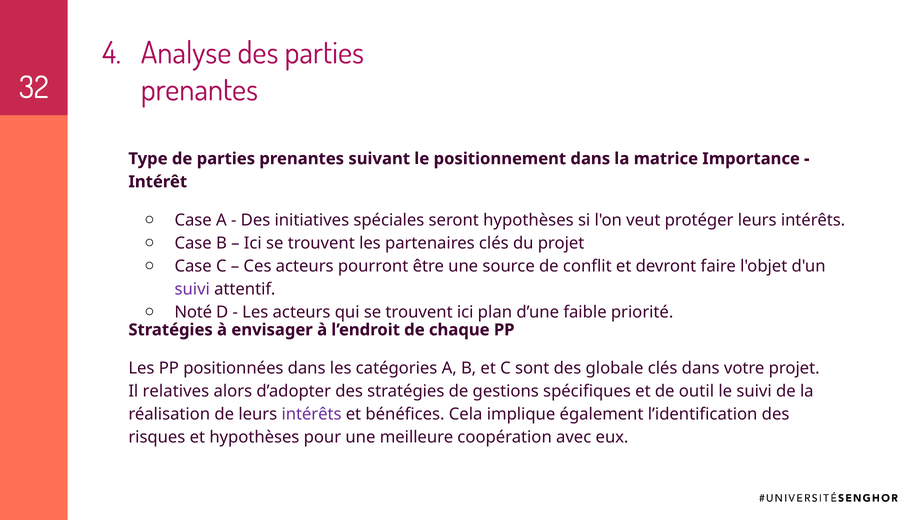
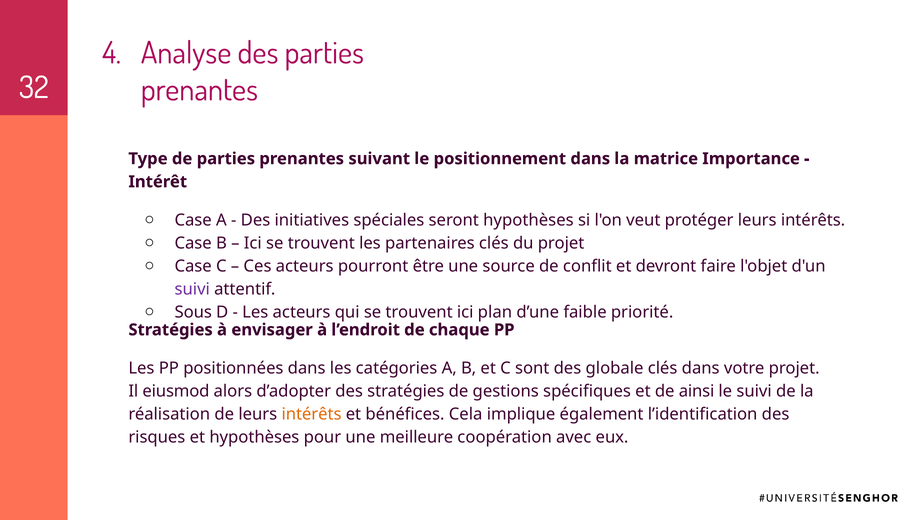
Noté: Noté -> Sous
relatives: relatives -> eiusmod
outil: outil -> ainsi
intérêts at (312, 414) colour: purple -> orange
